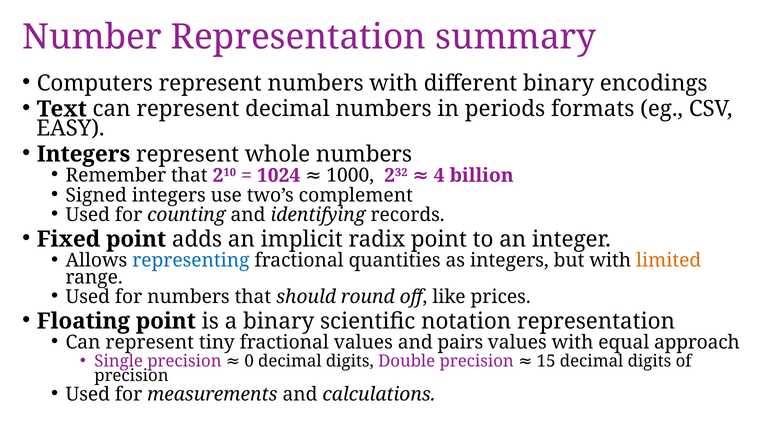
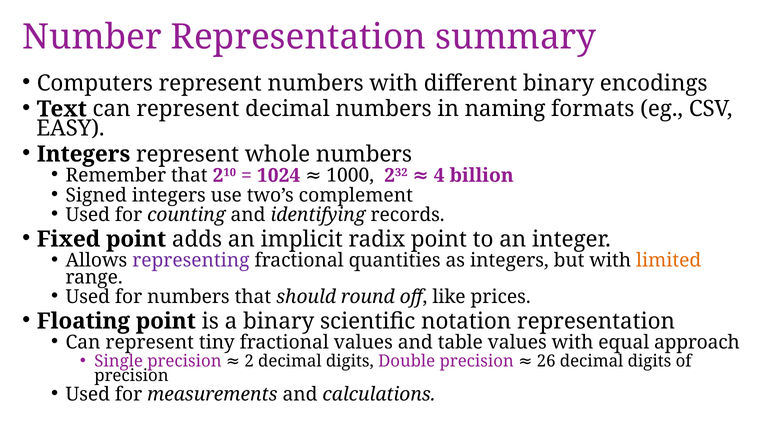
periods: periods -> naming
representing colour: blue -> purple
pairs: pairs -> table
0: 0 -> 2
15: 15 -> 26
